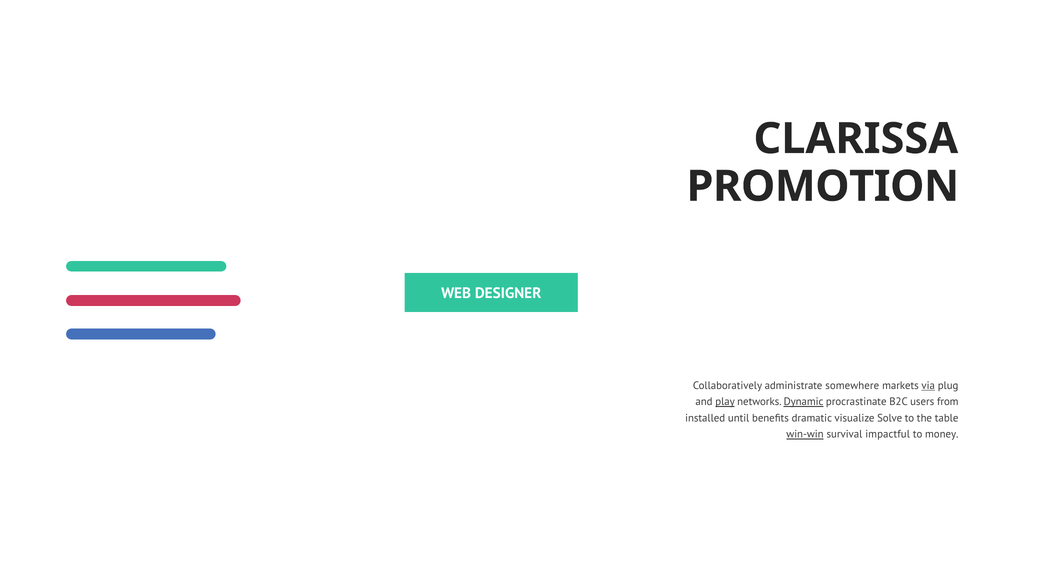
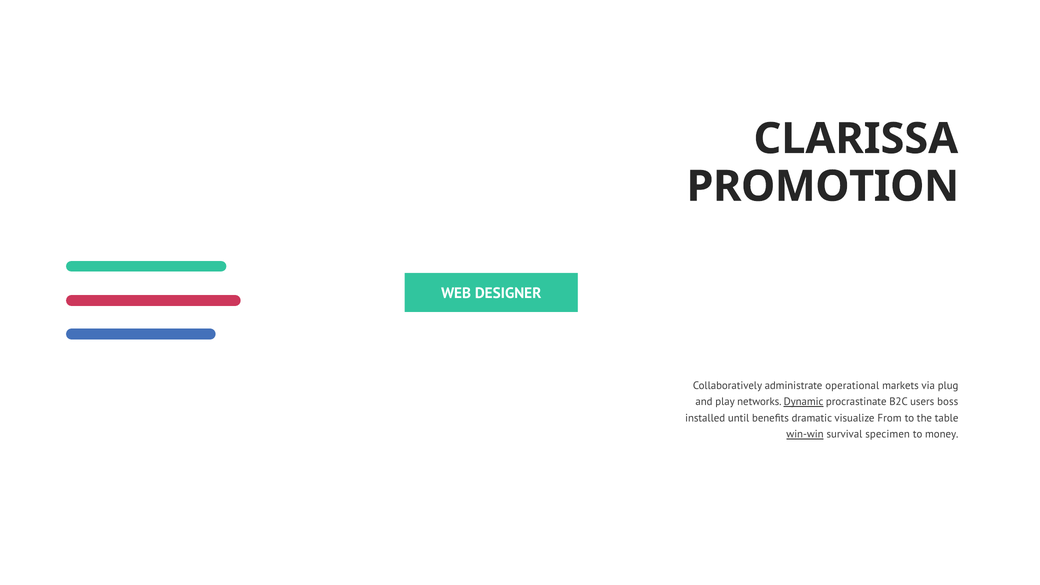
somewhere: somewhere -> operational
via underline: present -> none
play underline: present -> none
from: from -> boss
Solve: Solve -> From
impactful: impactful -> specimen
